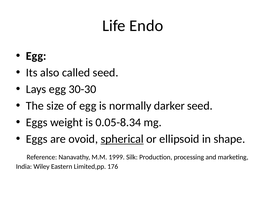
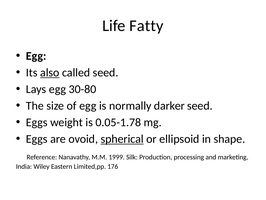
Endo: Endo -> Fatty
also underline: none -> present
30-30: 30-30 -> 30-80
0.05-8.34: 0.05-8.34 -> 0.05-1.78
